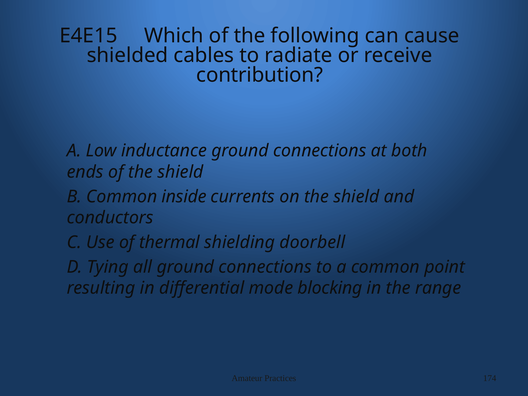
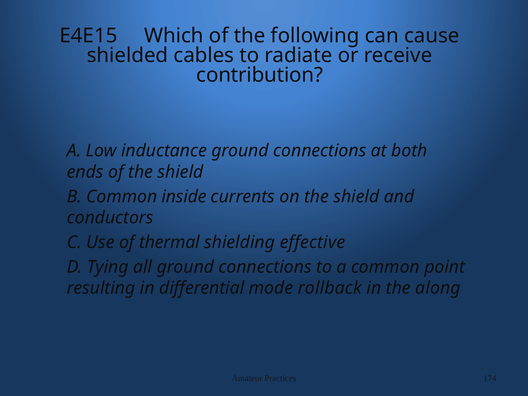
doorbell: doorbell -> effective
blocking: blocking -> rollback
range: range -> along
